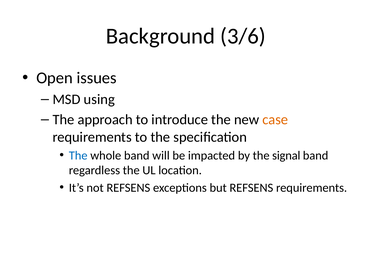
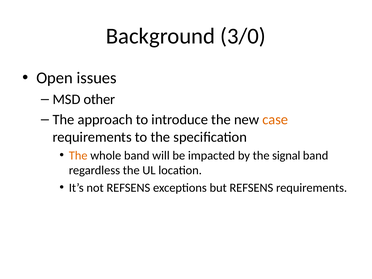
3/6: 3/6 -> 3/0
using: using -> other
The at (78, 156) colour: blue -> orange
